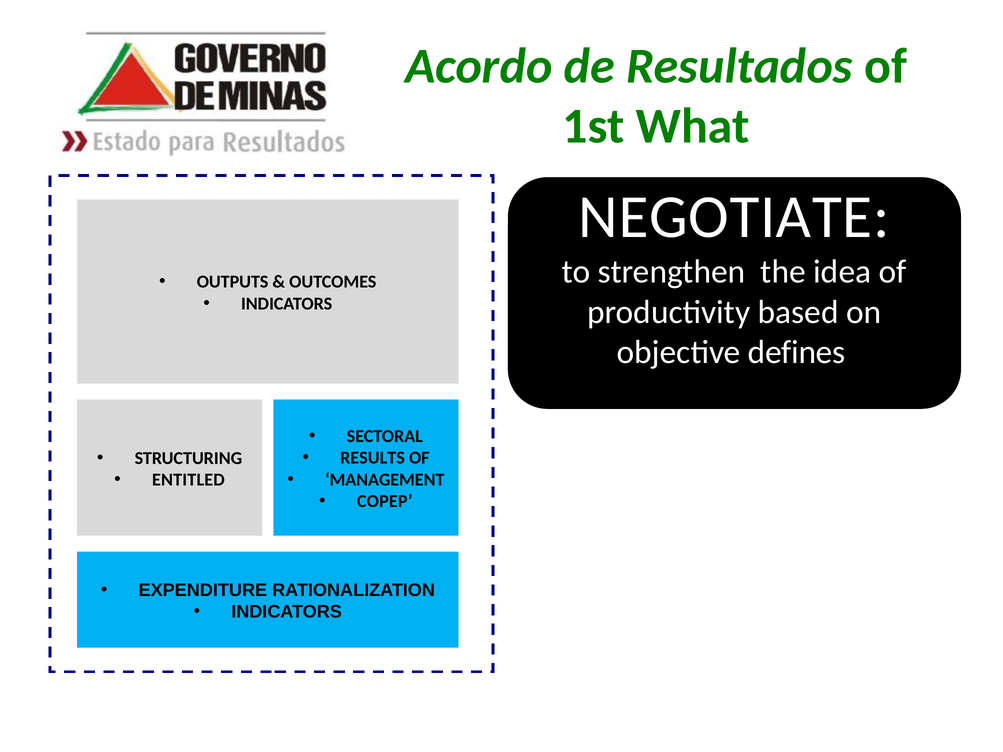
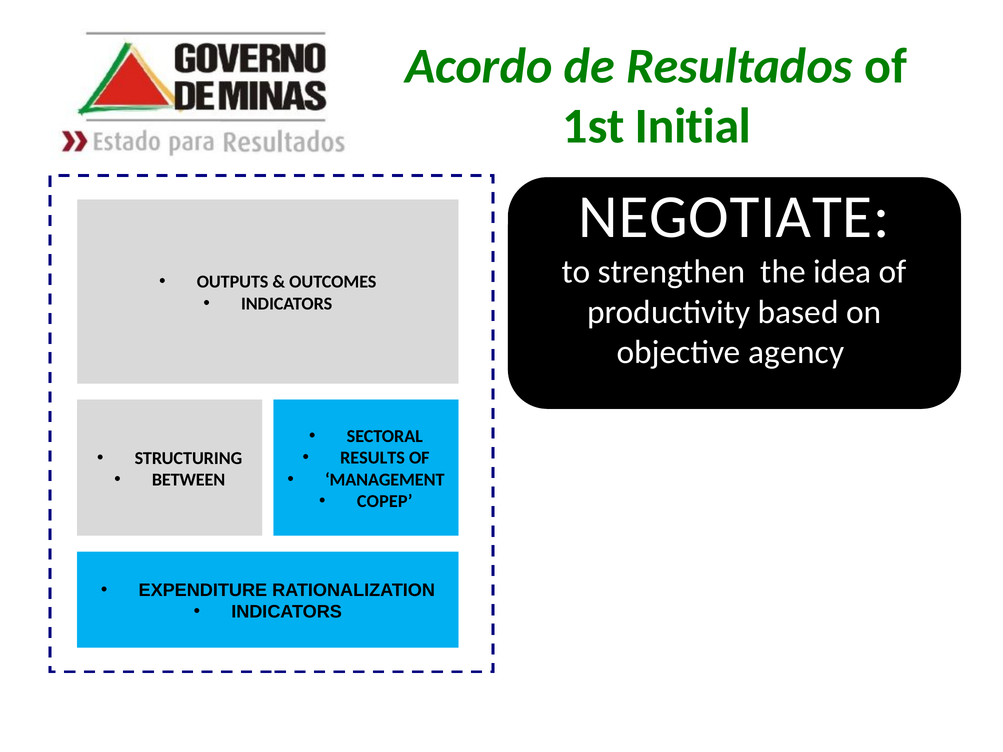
What: What -> Initial
defines: defines -> agency
ENTITLED: ENTITLED -> BETWEEN
